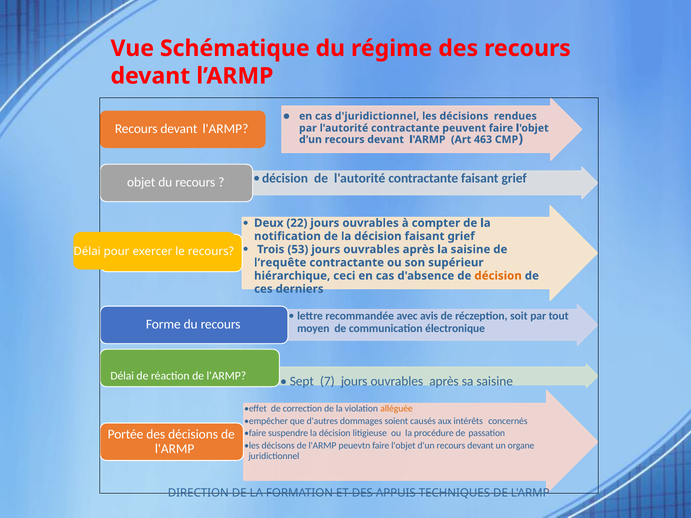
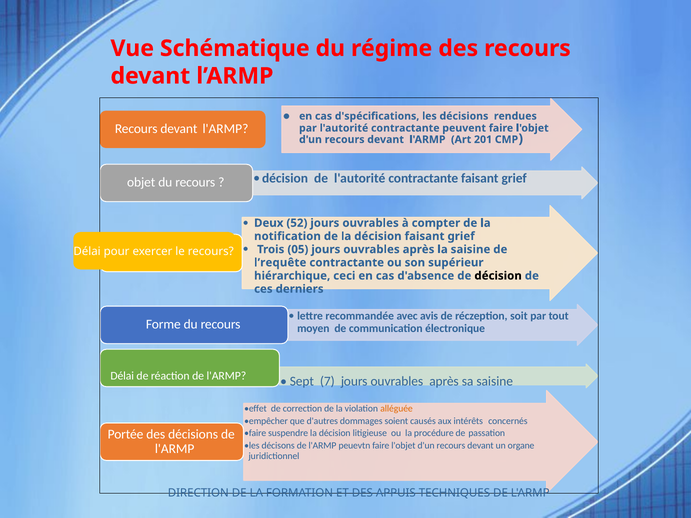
d'juridictionnel: d'juridictionnel -> d'spécifications
463: 463 -> 201
22: 22 -> 52
53: 53 -> 05
décision at (498, 276) colour: orange -> black
